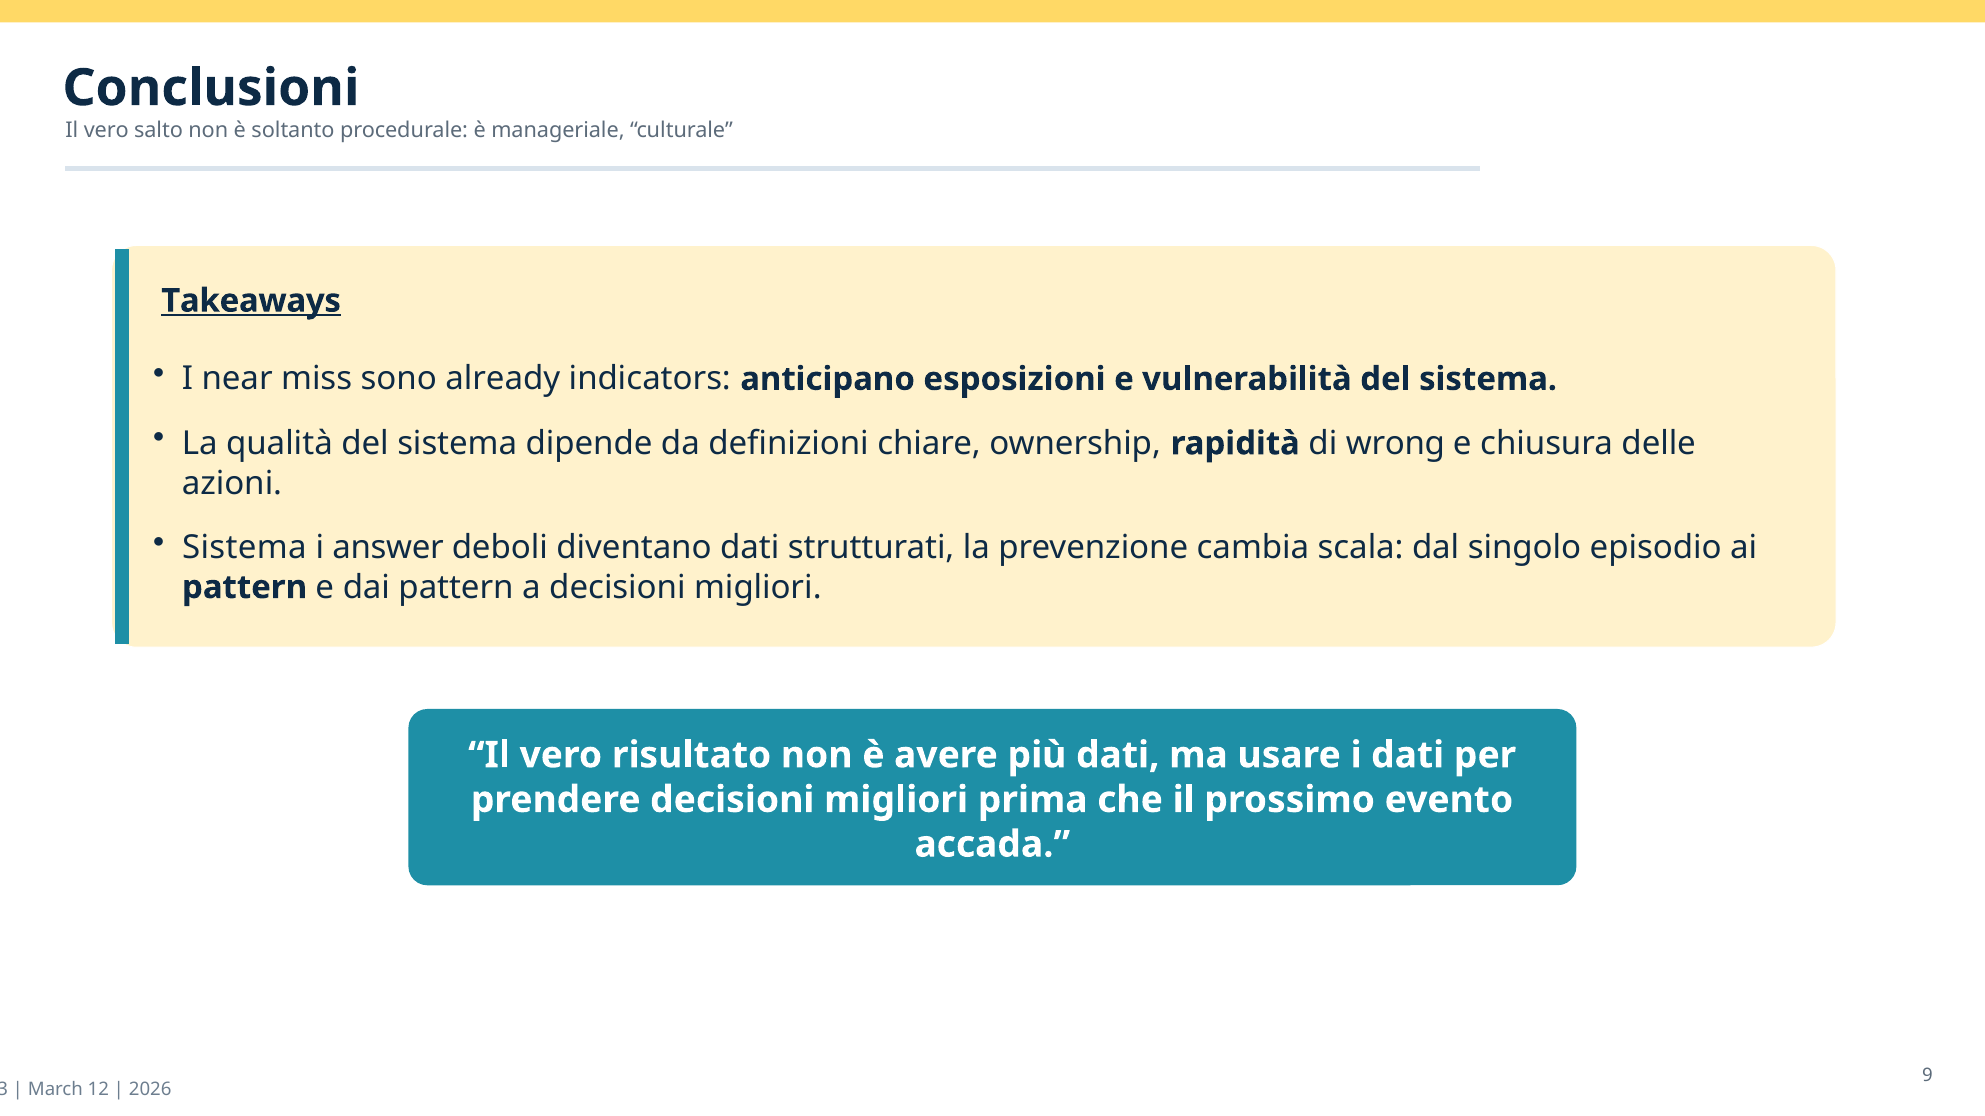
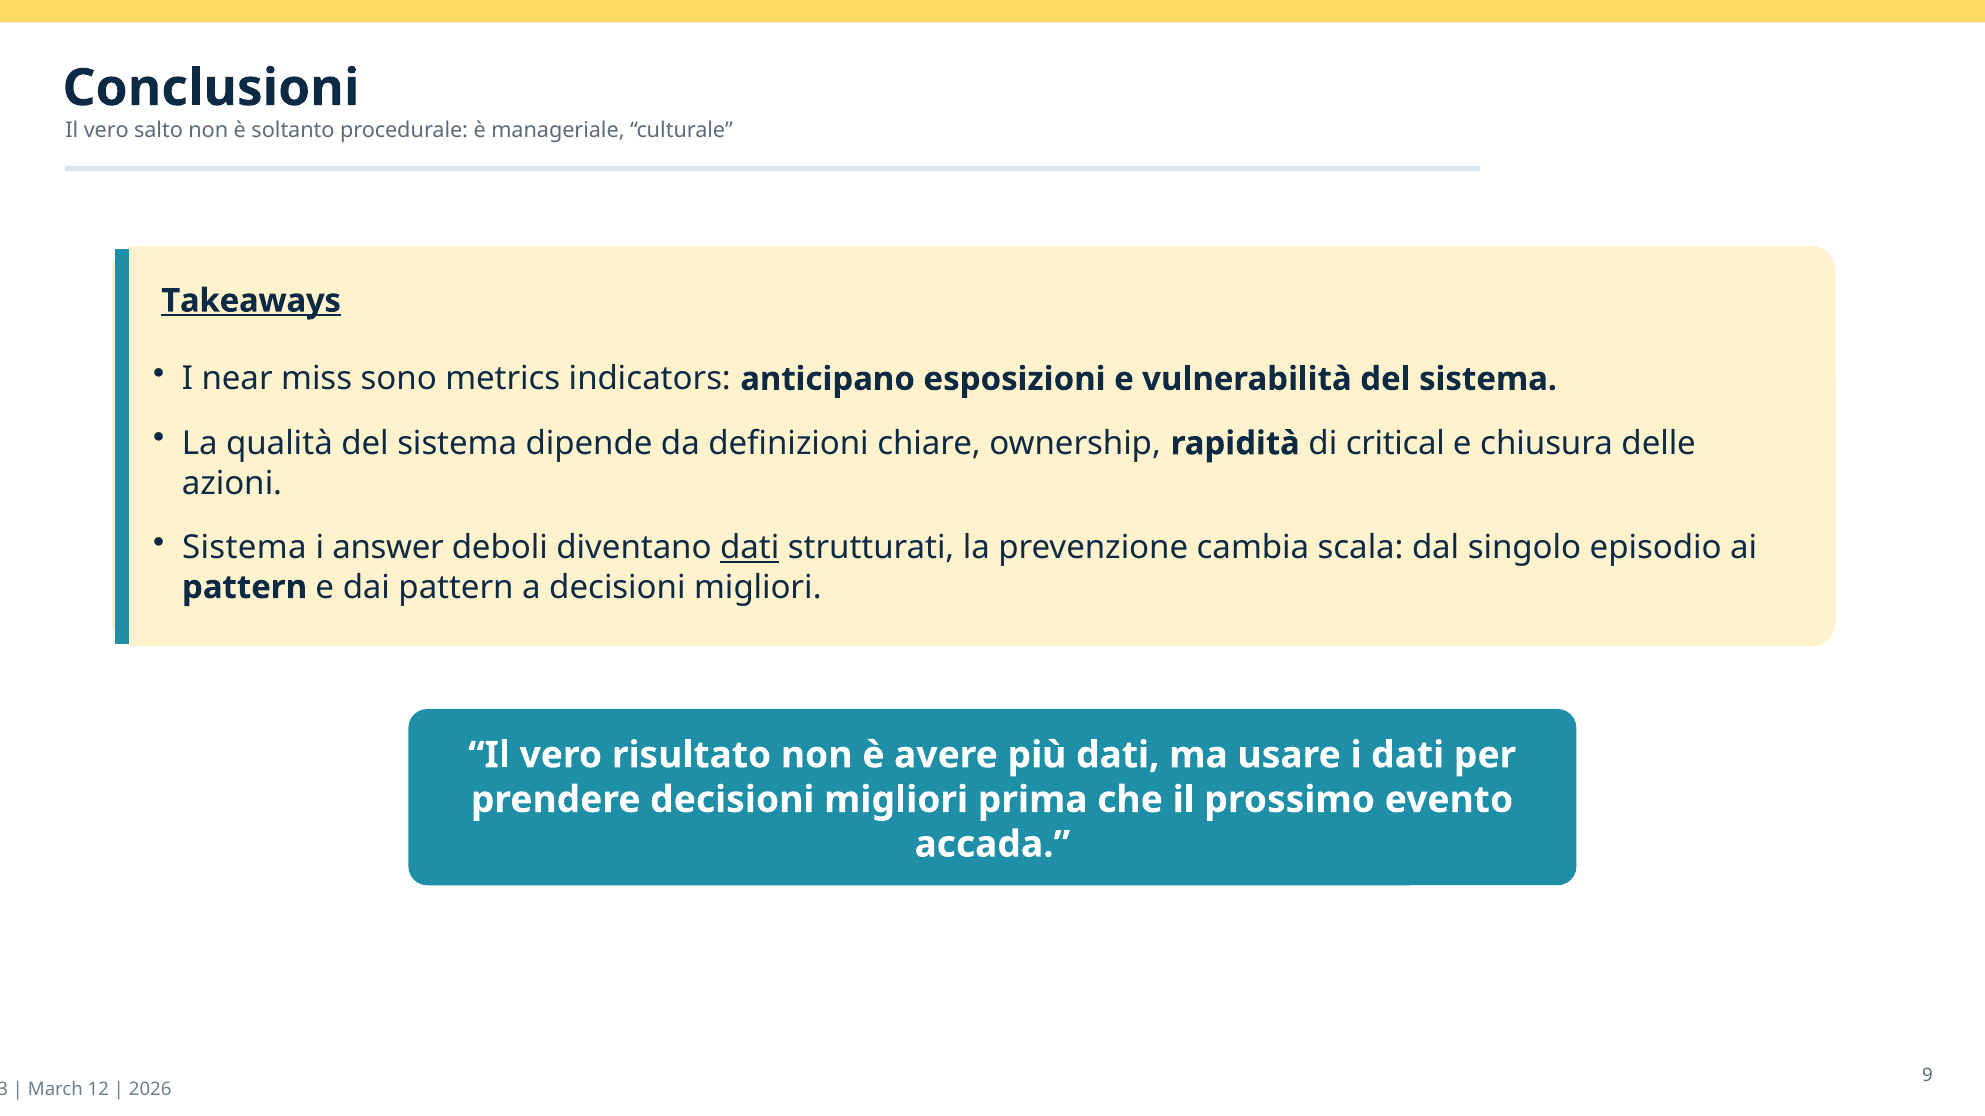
already: already -> metrics
wrong: wrong -> critical
dati at (750, 548) underline: none -> present
